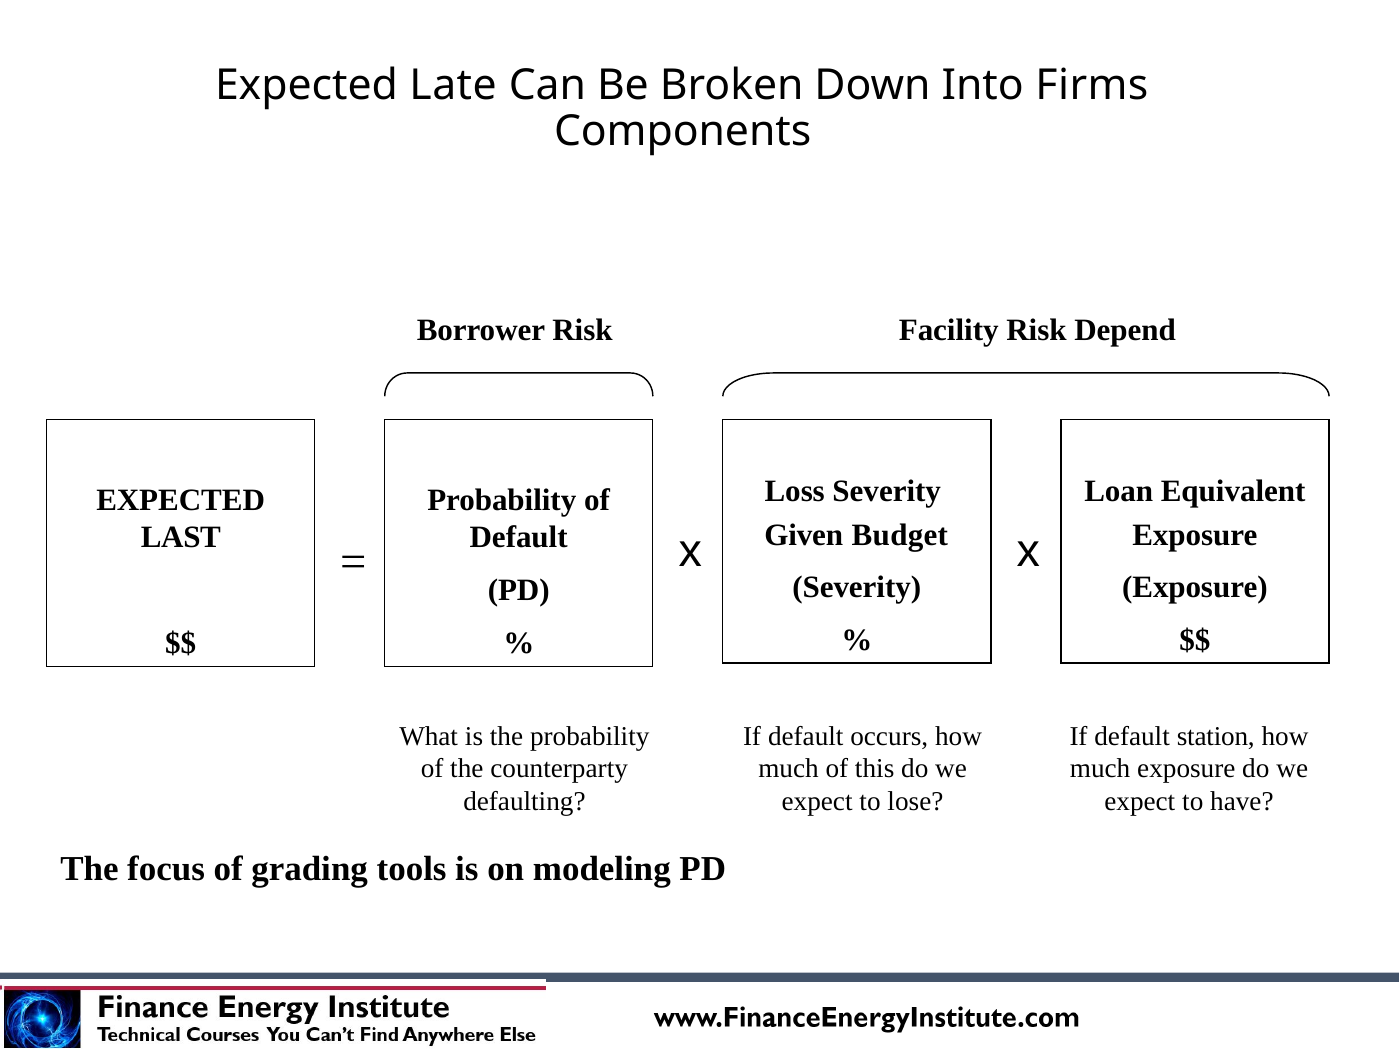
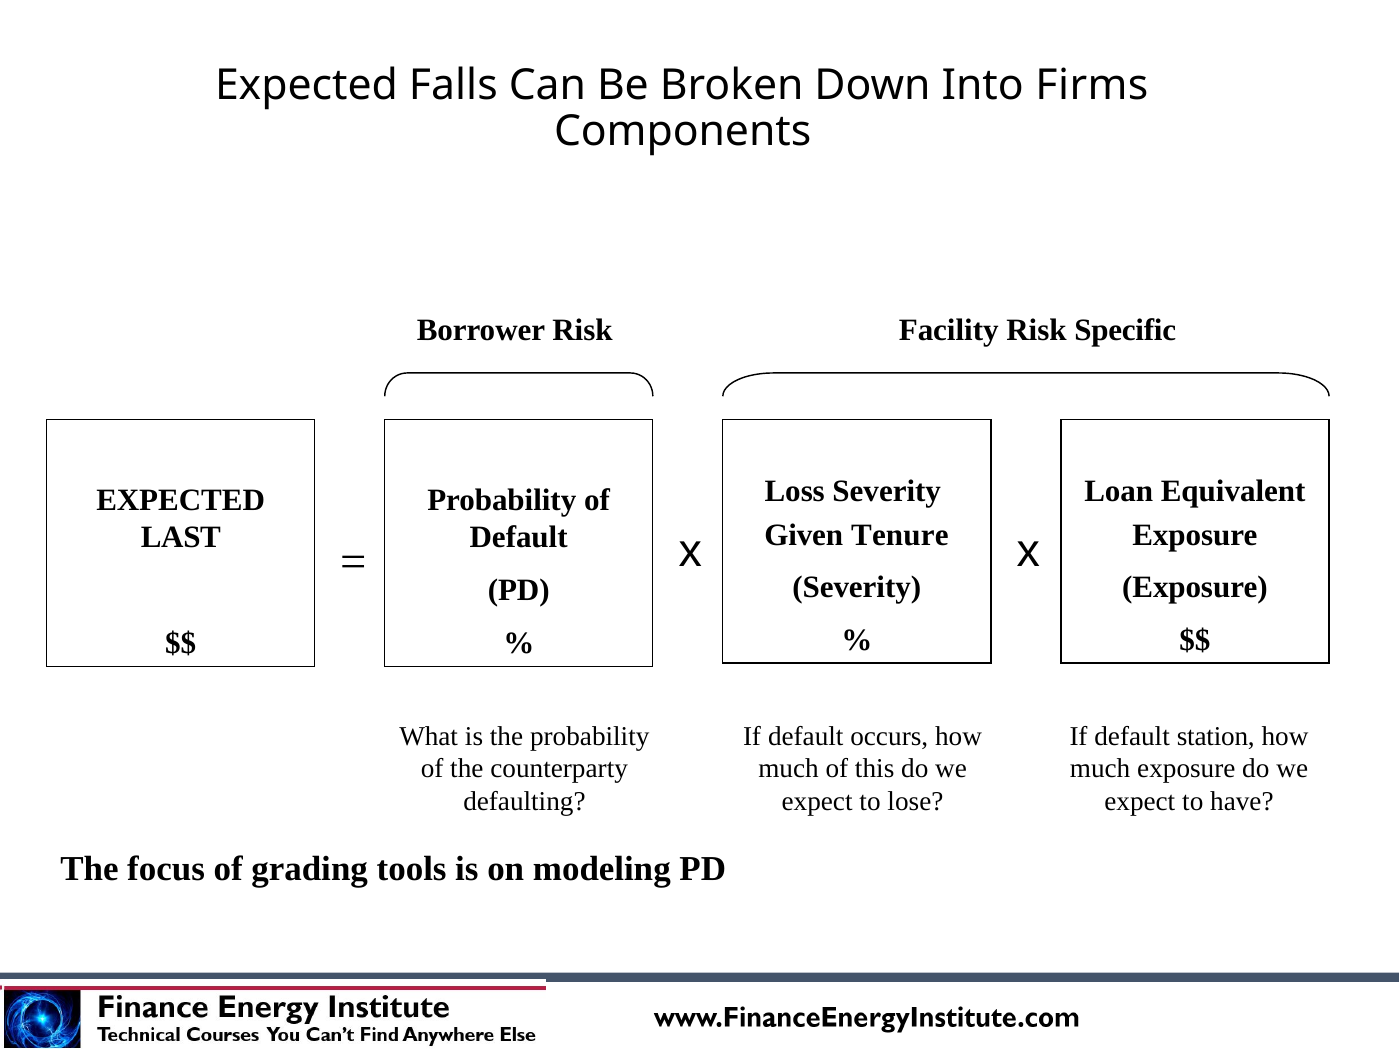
Late: Late -> Falls
Depend: Depend -> Specific
Budget: Budget -> Tenure
